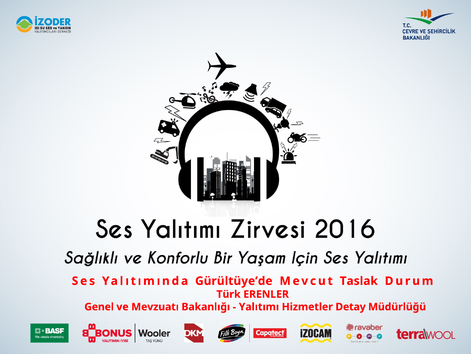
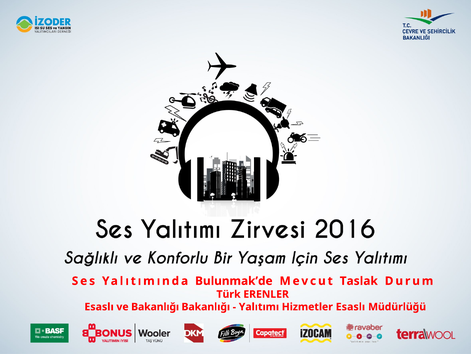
Gürültüye’de: Gürültüye’de -> Bulunmak’de
Genel at (99, 306): Genel -> Esaslı
ve Mevzuatı: Mevzuatı -> Bakanlığı
Hizmetler Detay: Detay -> Esaslı
